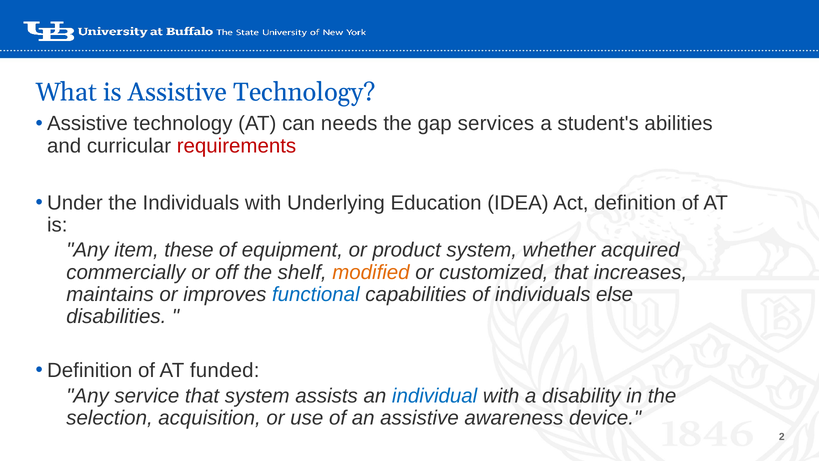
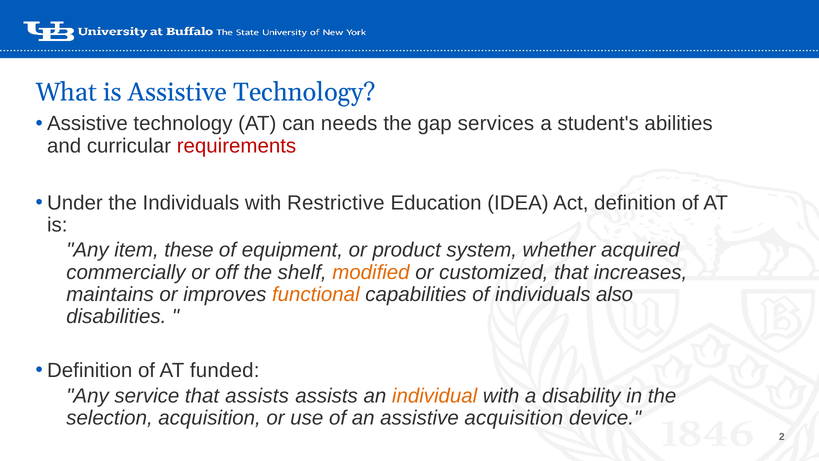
Underlying: Underlying -> Restrictive
functional colour: blue -> orange
else: else -> also
that system: system -> assists
individual colour: blue -> orange
assistive awareness: awareness -> acquisition
